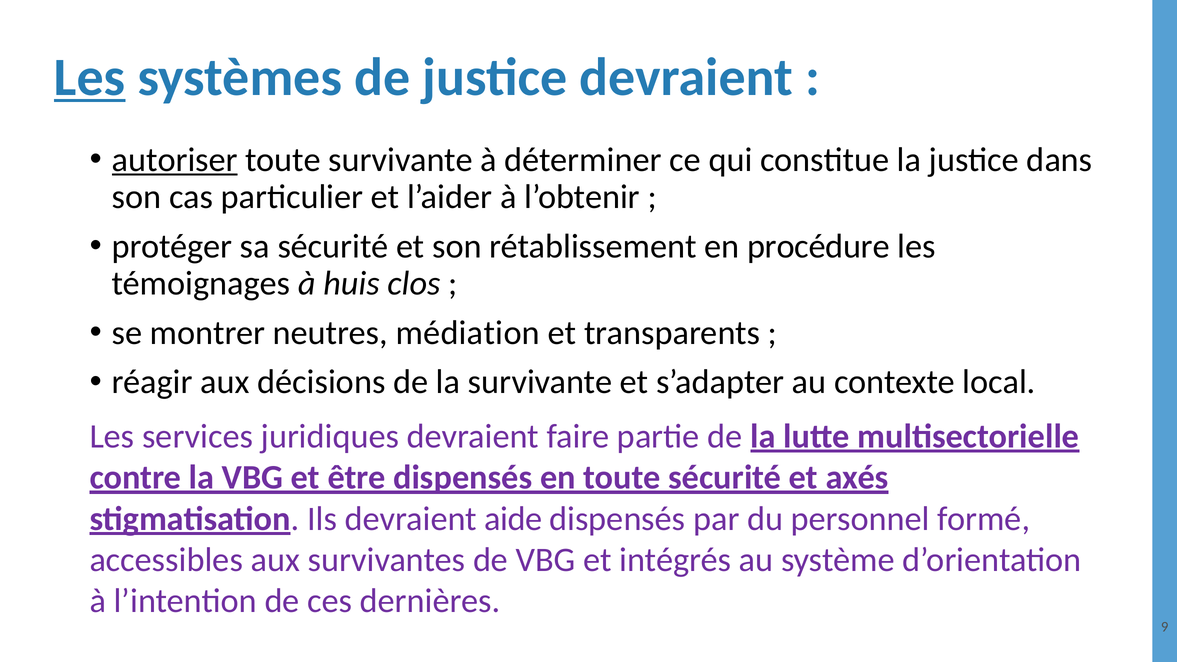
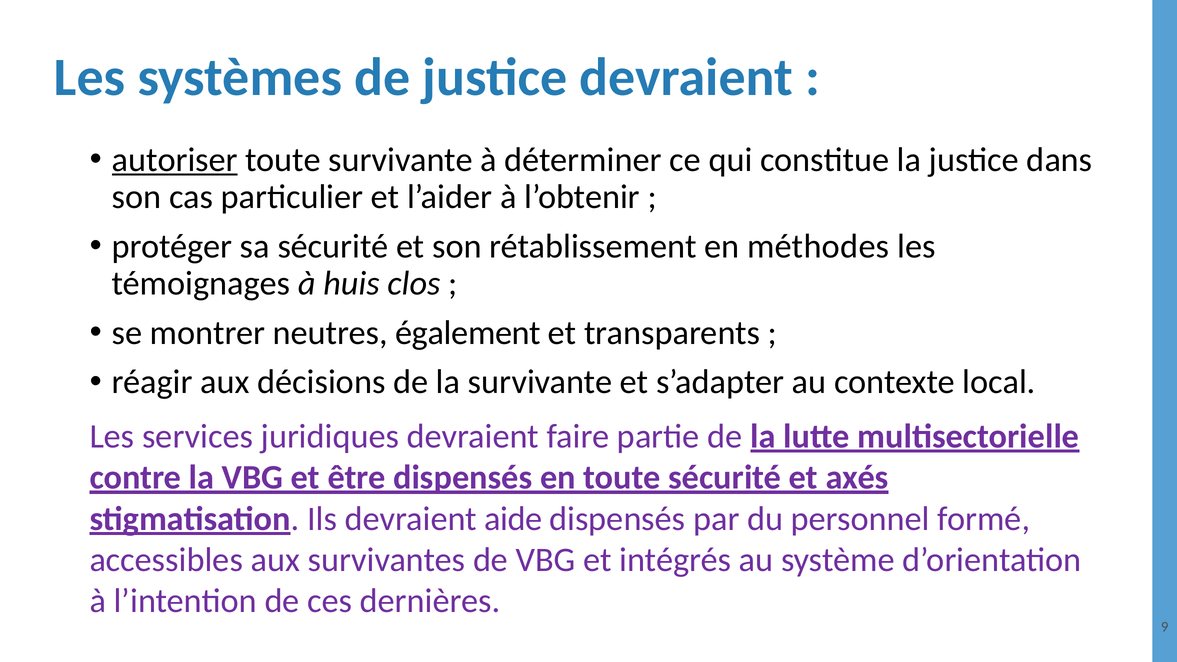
Les at (90, 77) underline: present -> none
procédure: procédure -> méthodes
médiation: médiation -> également
